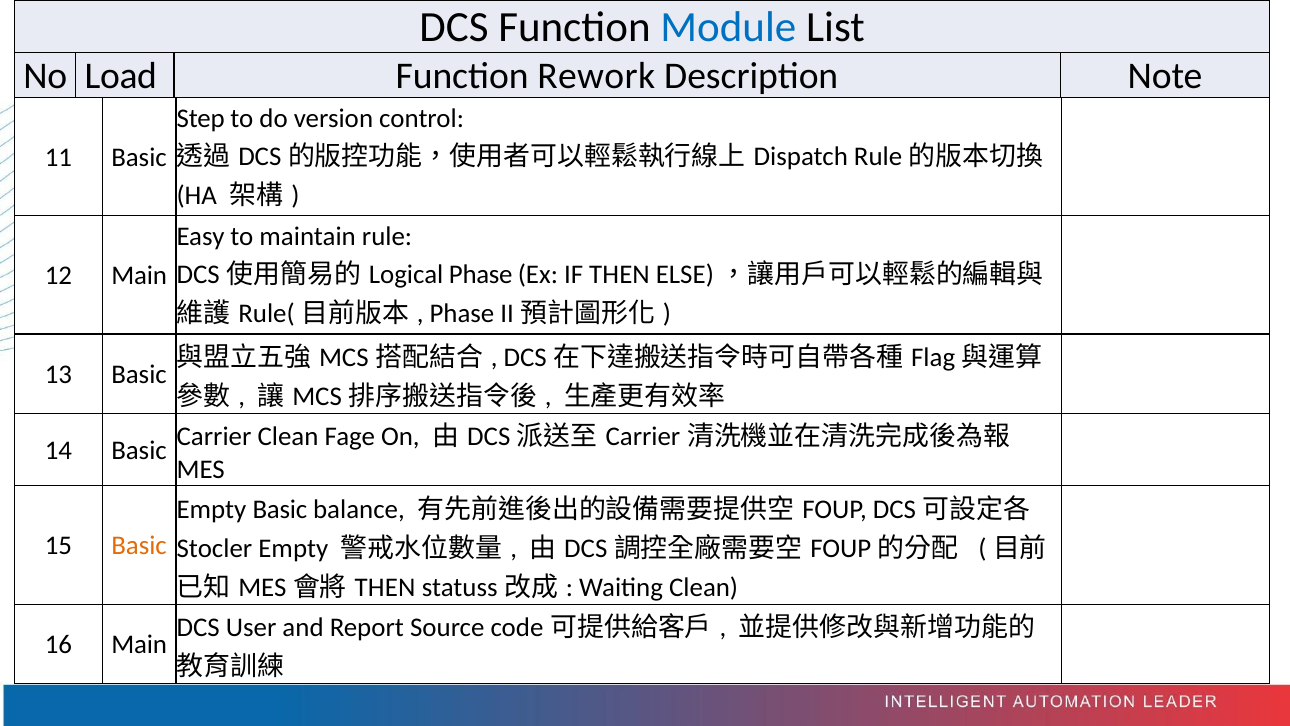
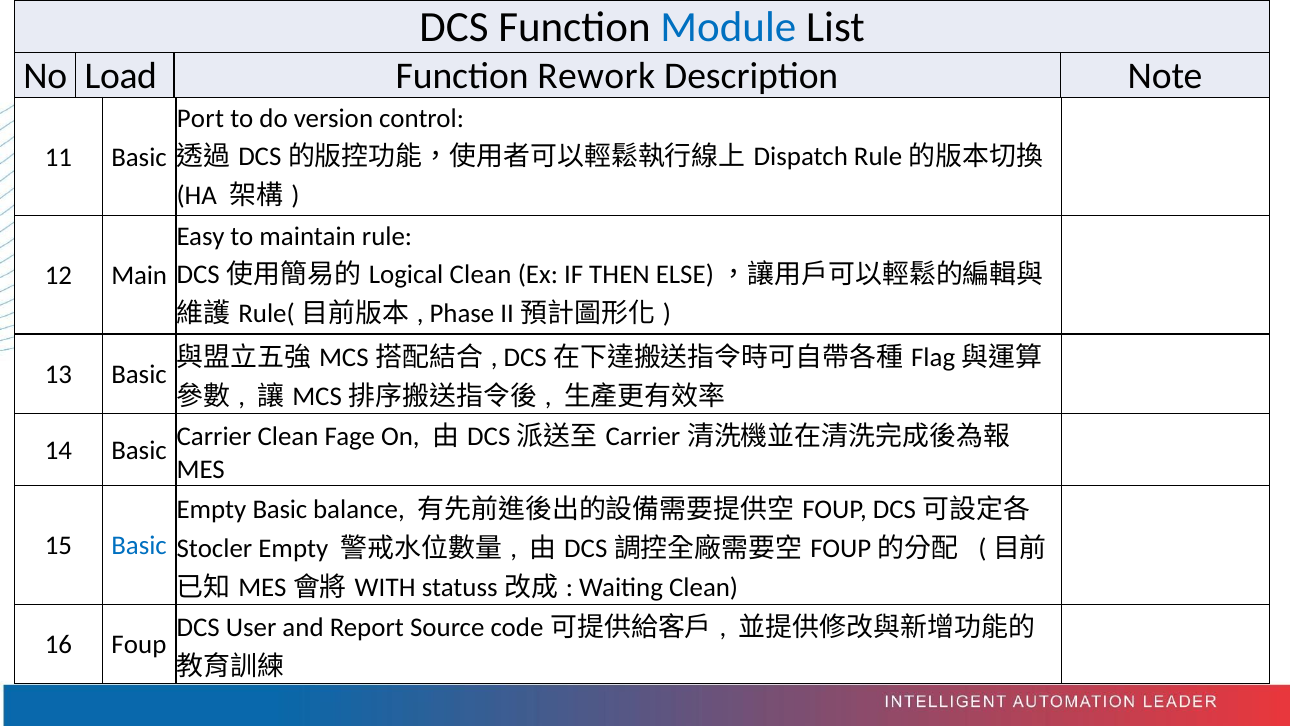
Step: Step -> Port
Phase at (481, 275): Phase -> Clean
Basic at (139, 545) colour: orange -> blue
THEN at (385, 587): THEN -> WITH
16 Main: Main -> Foup
